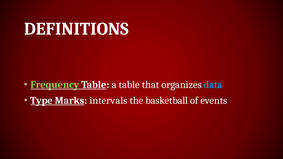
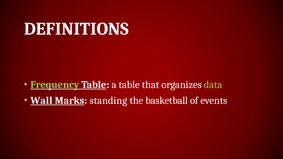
data colour: light blue -> light green
Type: Type -> Wall
intervals: intervals -> standing
